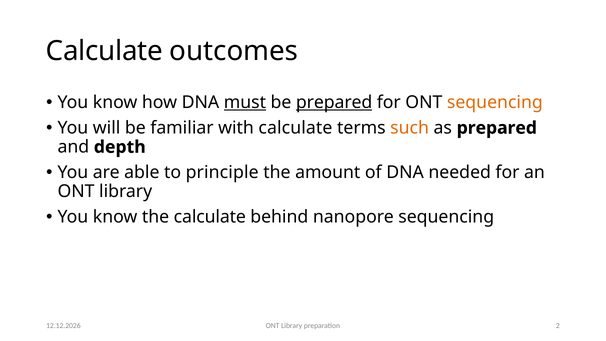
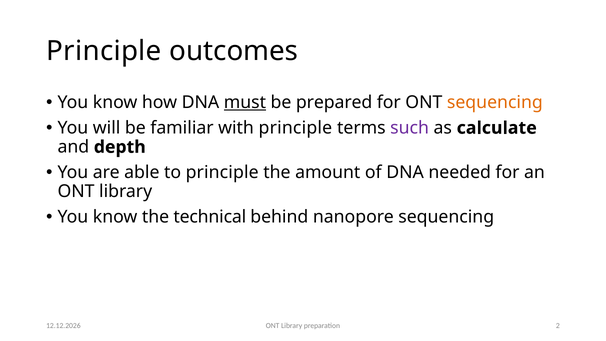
Calculate at (104, 51): Calculate -> Principle
prepared at (334, 102) underline: present -> none
with calculate: calculate -> principle
such colour: orange -> purple
as prepared: prepared -> calculate
the calculate: calculate -> technical
